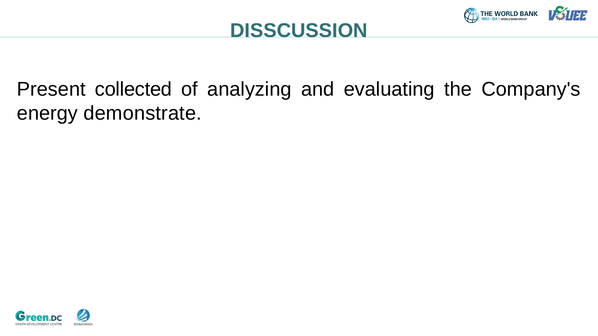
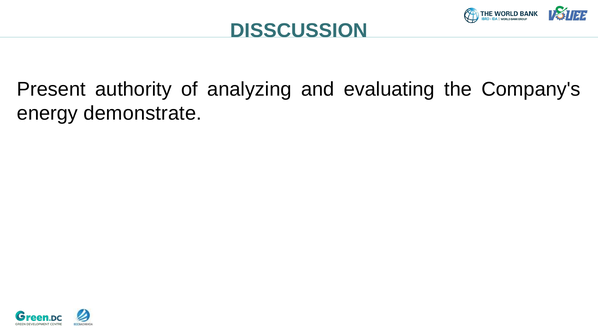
collected: collected -> authority
